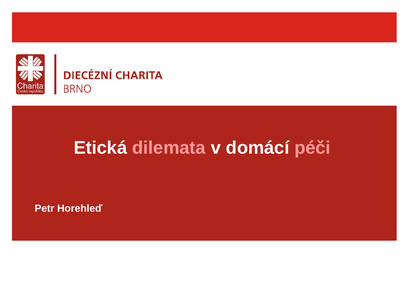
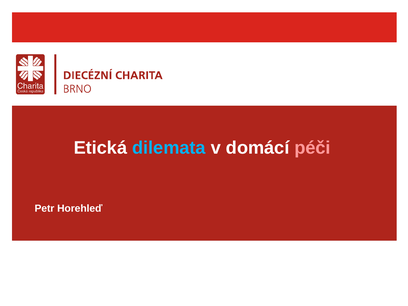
dilemata colour: pink -> light blue
